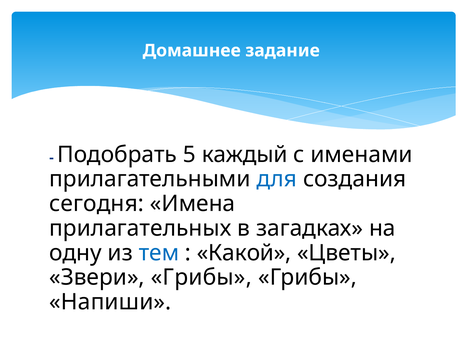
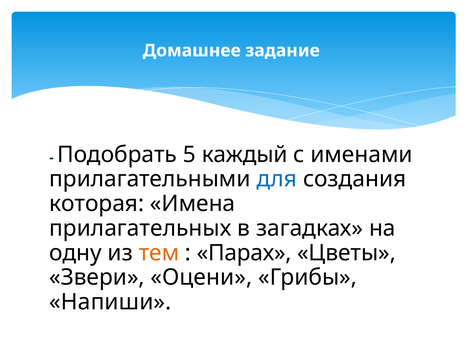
сегодня: сегодня -> которая
тем colour: blue -> orange
Какой: Какой -> Парах
Звери Грибы: Грибы -> Оцени
